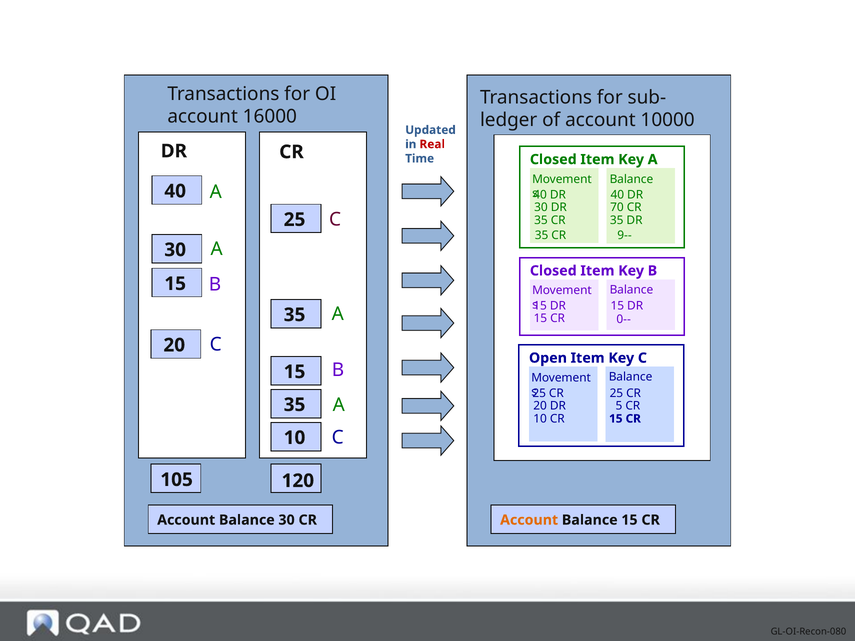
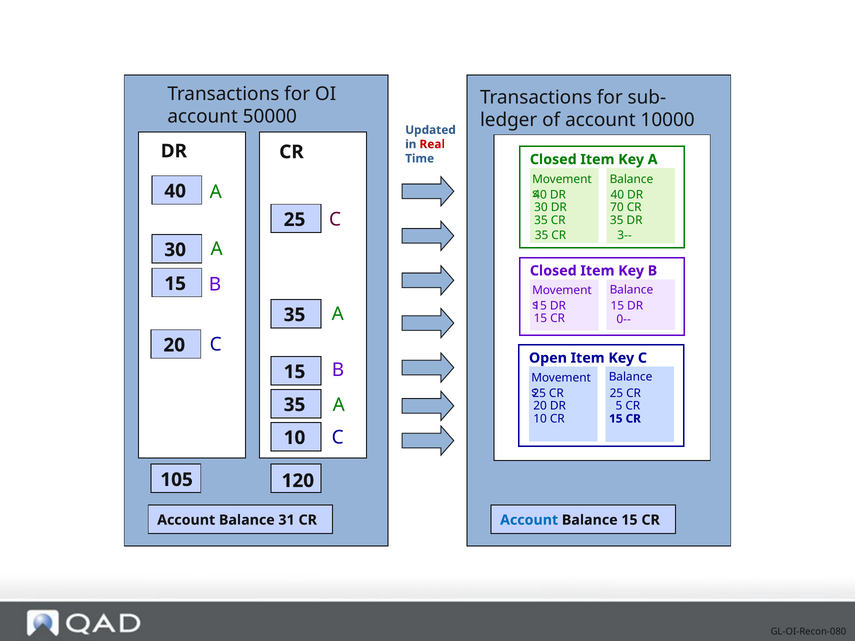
16000: 16000 -> 50000
9--: 9-- -> 3--
Balance 30: 30 -> 31
Account at (529, 520) colour: orange -> blue
